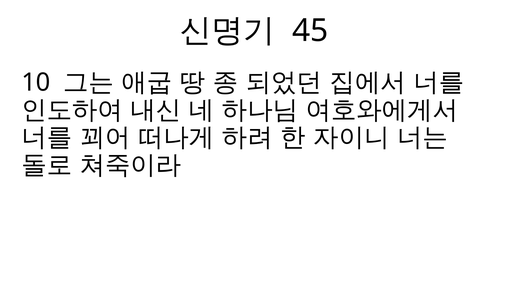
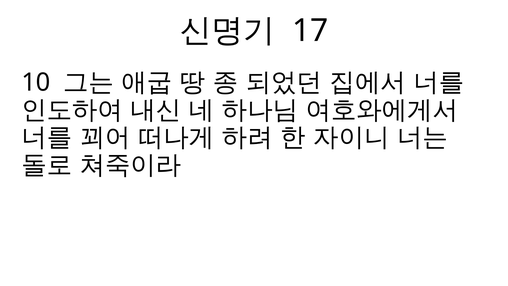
45: 45 -> 17
